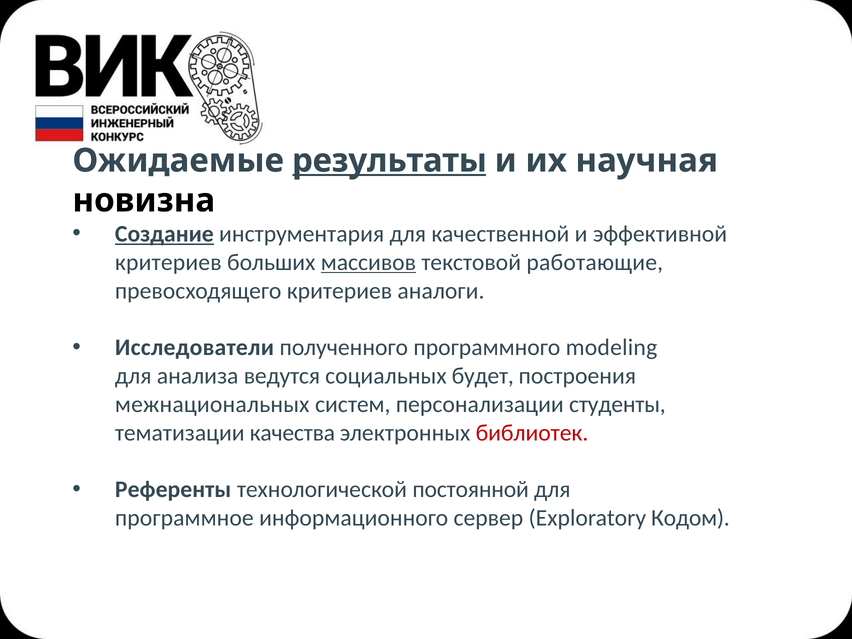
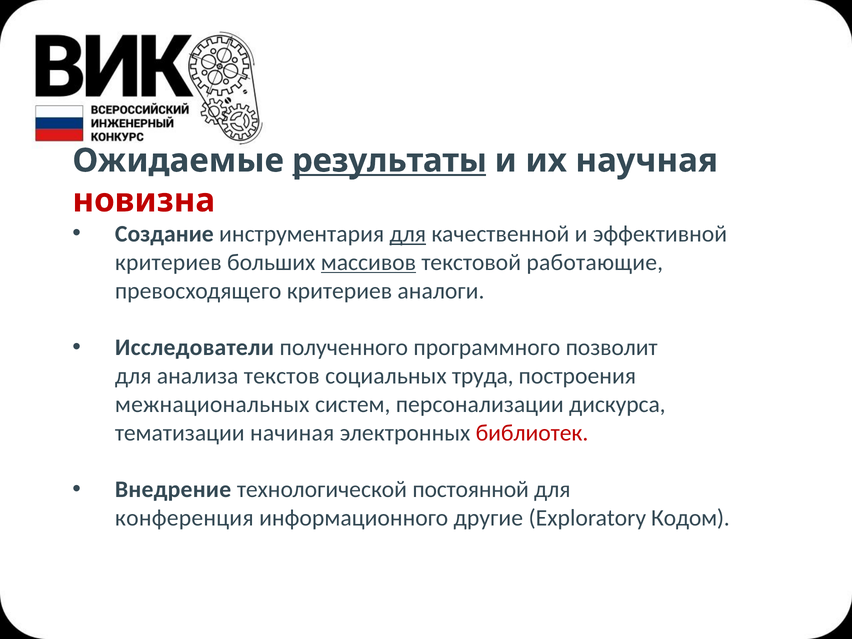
новизна colour: black -> red
Создание underline: present -> none
для at (408, 234) underline: none -> present
modeling: modeling -> позволит
ведутся: ведутся -> текстов
будет: будет -> труда
студенты: студенты -> дискурса
качества: качества -> начиная
Референты: Референты -> Внедрение
программное: программное -> конференция
сервер: сервер -> другие
